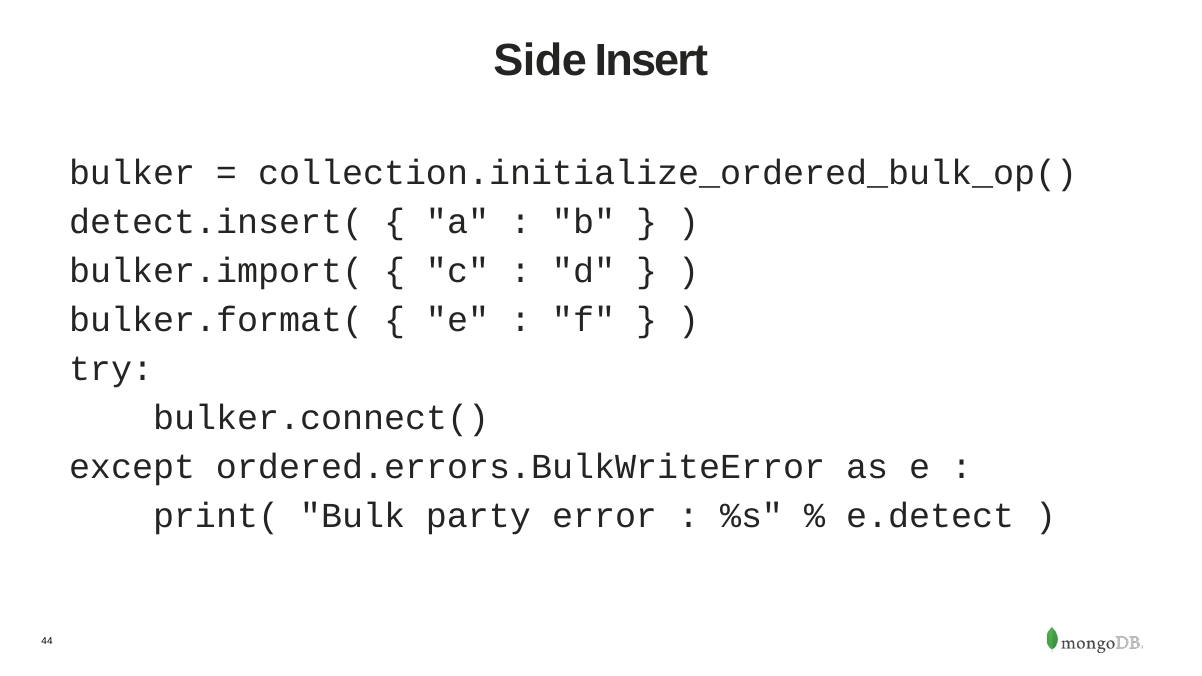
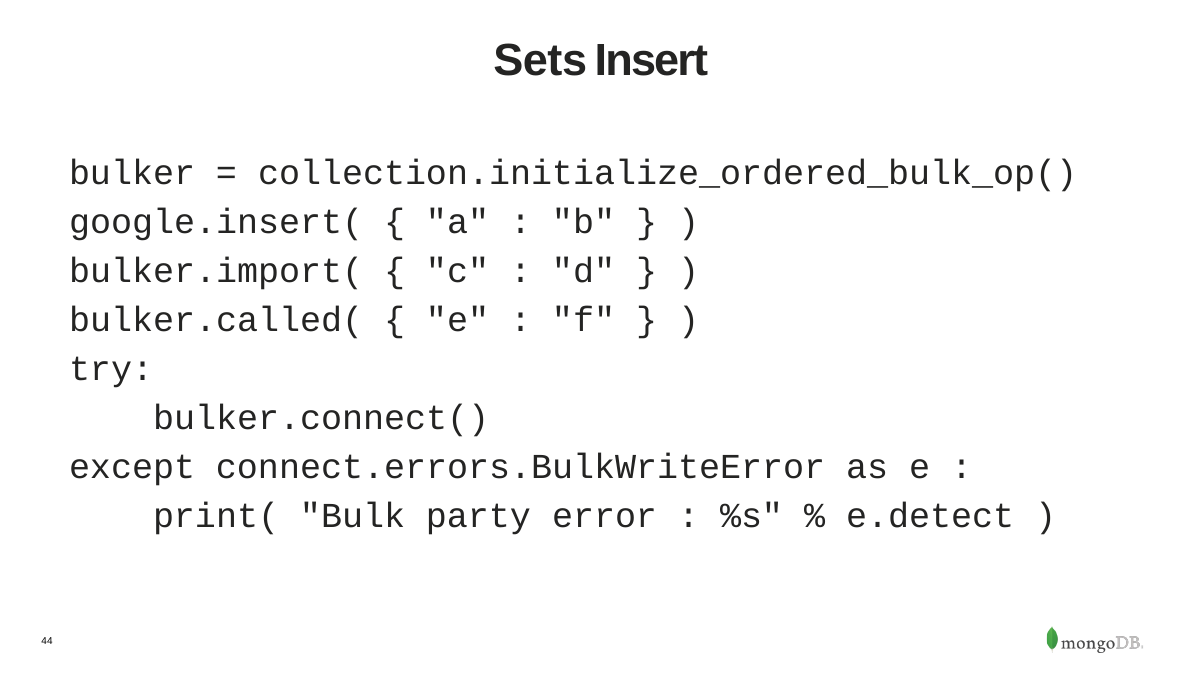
Side: Side -> Sets
detect.insert(: detect.insert( -> google.insert(
bulker.format(: bulker.format( -> bulker.called(
ordered.errors.BulkWriteError: ordered.errors.BulkWriteError -> connect.errors.BulkWriteError
